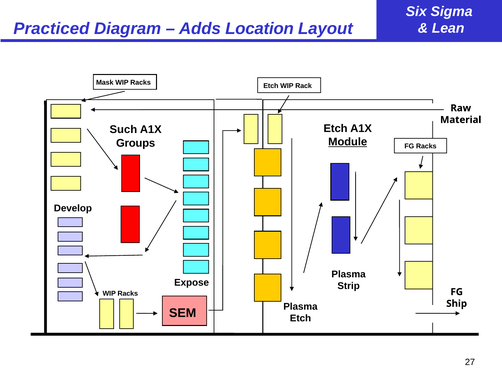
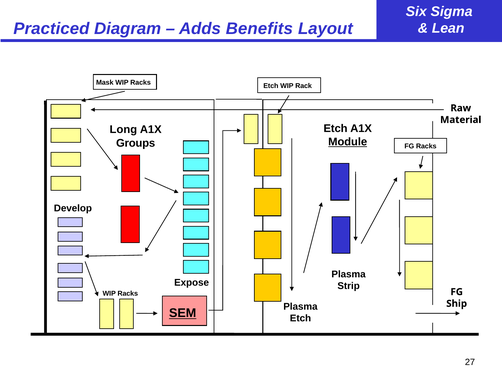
Location: Location -> Benefits
Such: Such -> Long
SEM underline: none -> present
